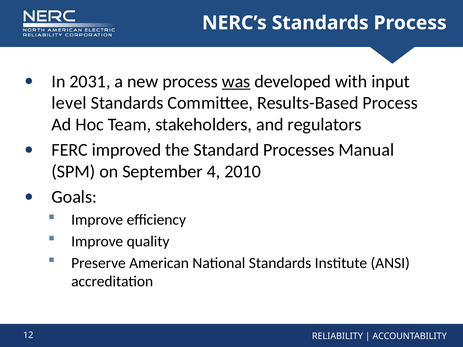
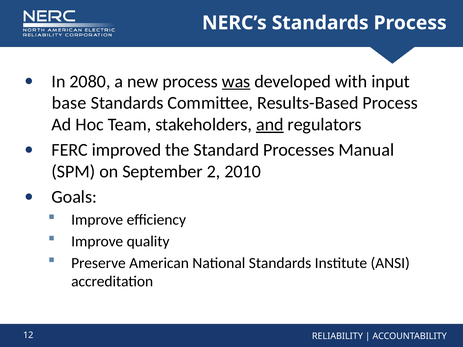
2031: 2031 -> 2080
level: level -> base
and underline: none -> present
4: 4 -> 2
